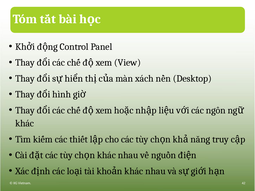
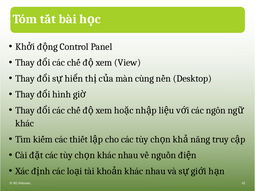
xách: xách -> cùng
